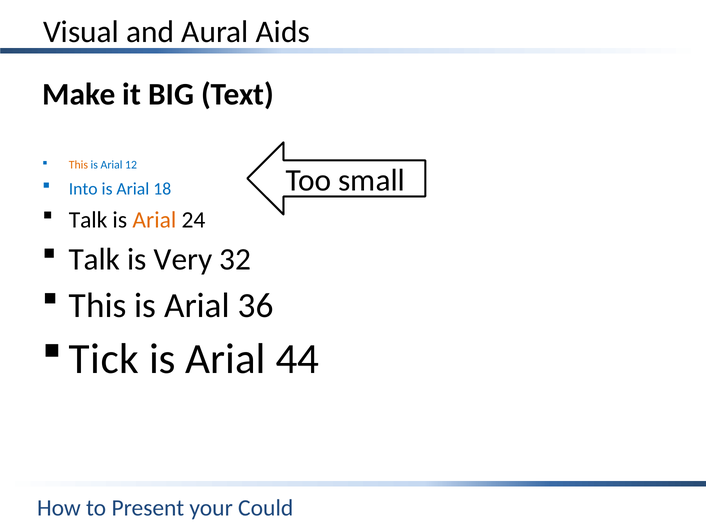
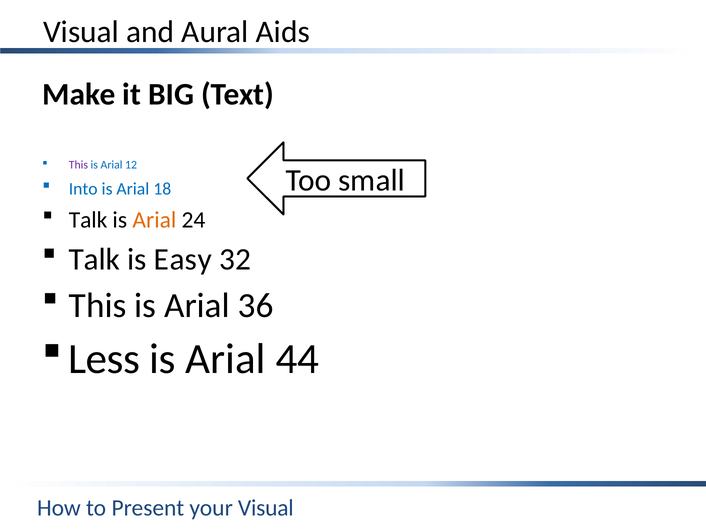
This at (78, 165) colour: orange -> purple
Very: Very -> Easy
Tick: Tick -> Less
your Could: Could -> Visual
